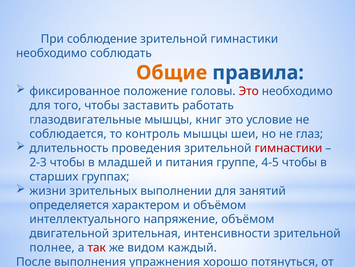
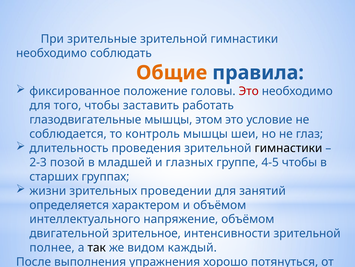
соблюдение: соблюдение -> зрительные
книг: книг -> этом
гимнастики at (288, 148) colour: red -> black
2-3 чтобы: чтобы -> позой
питания: питания -> глазных
выполнении: выполнении -> проведении
зрительная: зрительная -> зрительное
так colour: red -> black
